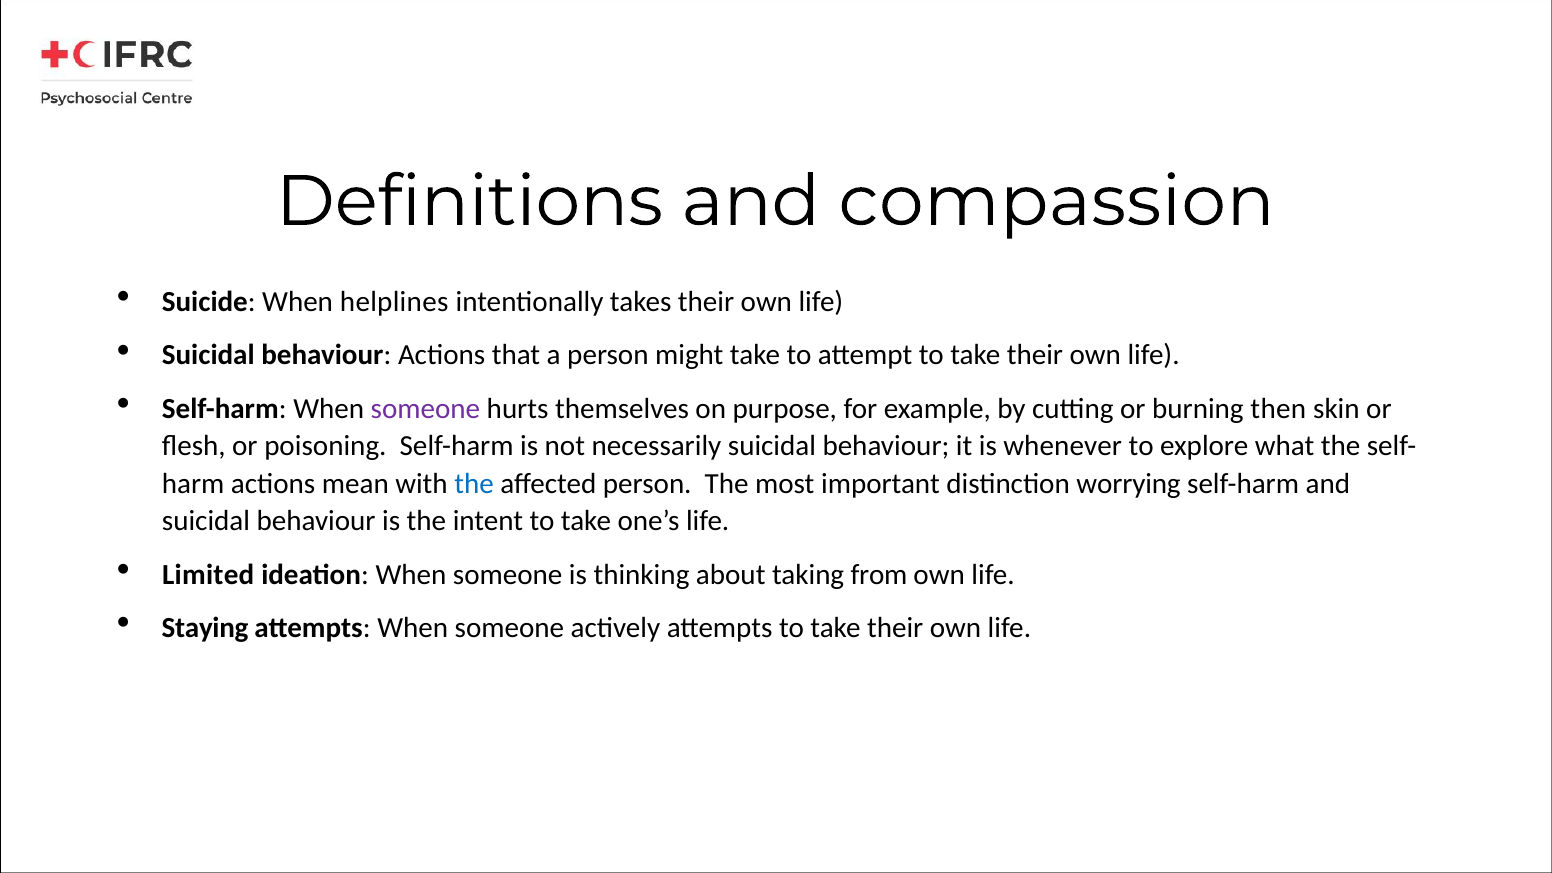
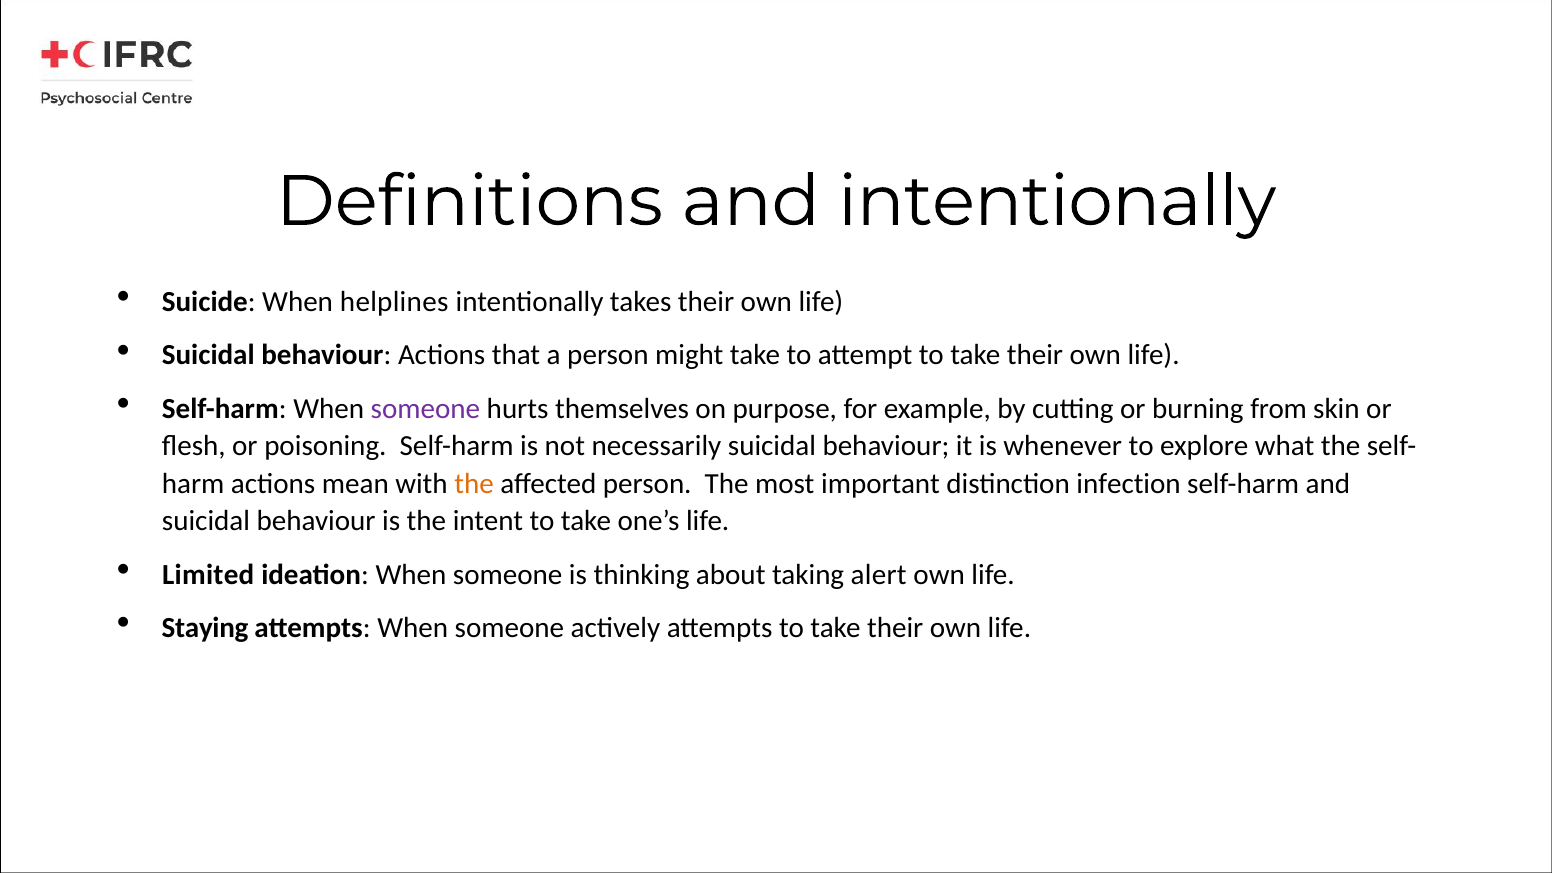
and compassion: compassion -> intentionally
then: then -> from
the at (474, 484) colour: blue -> orange
worrying: worrying -> infection
from: from -> alert
